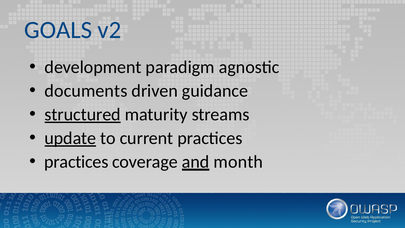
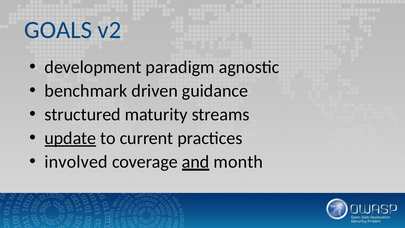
documents: documents -> benchmark
structured underline: present -> none
practices at (76, 162): practices -> involved
